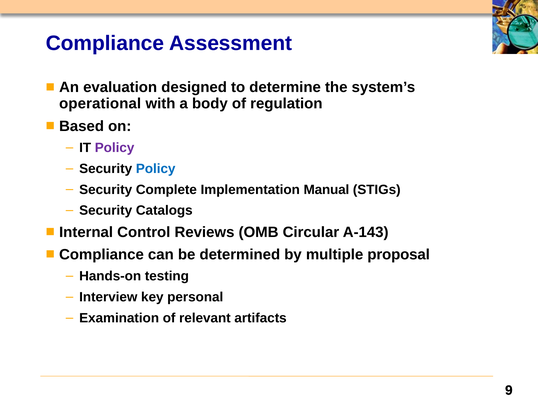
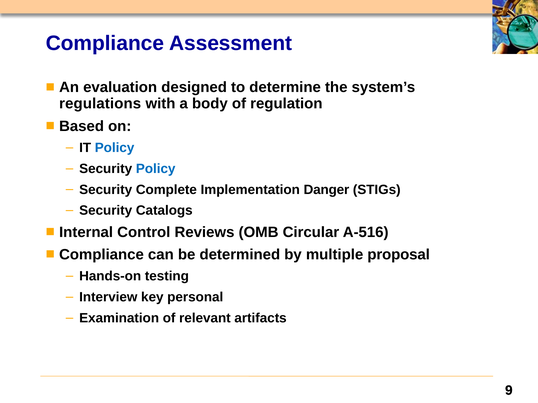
operational: operational -> regulations
Policy at (115, 148) colour: purple -> blue
Manual: Manual -> Danger
A-143: A-143 -> A-516
